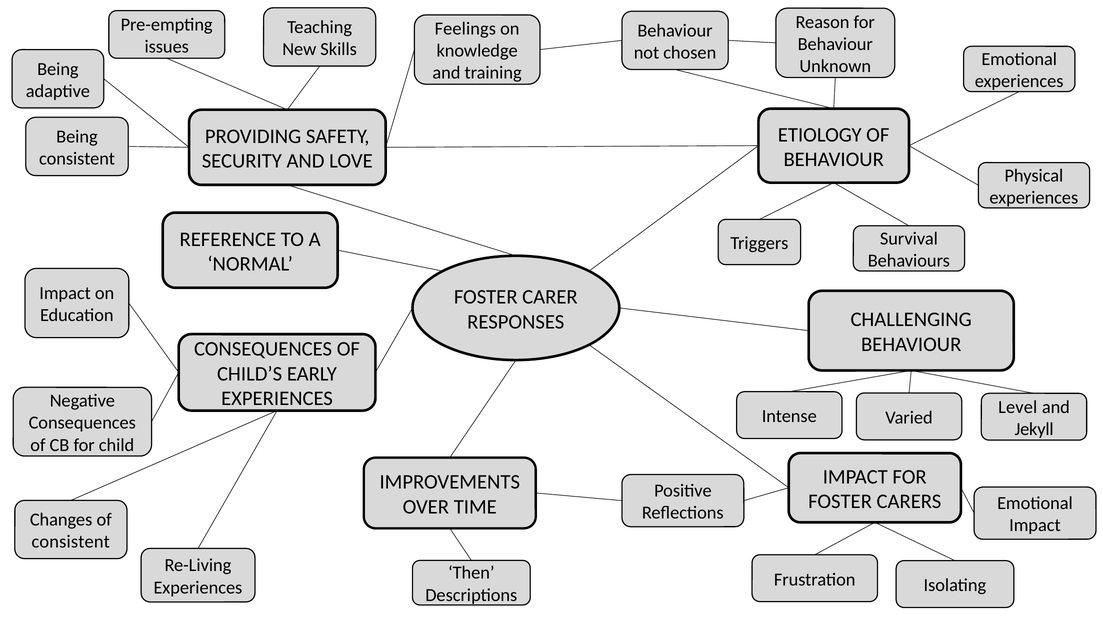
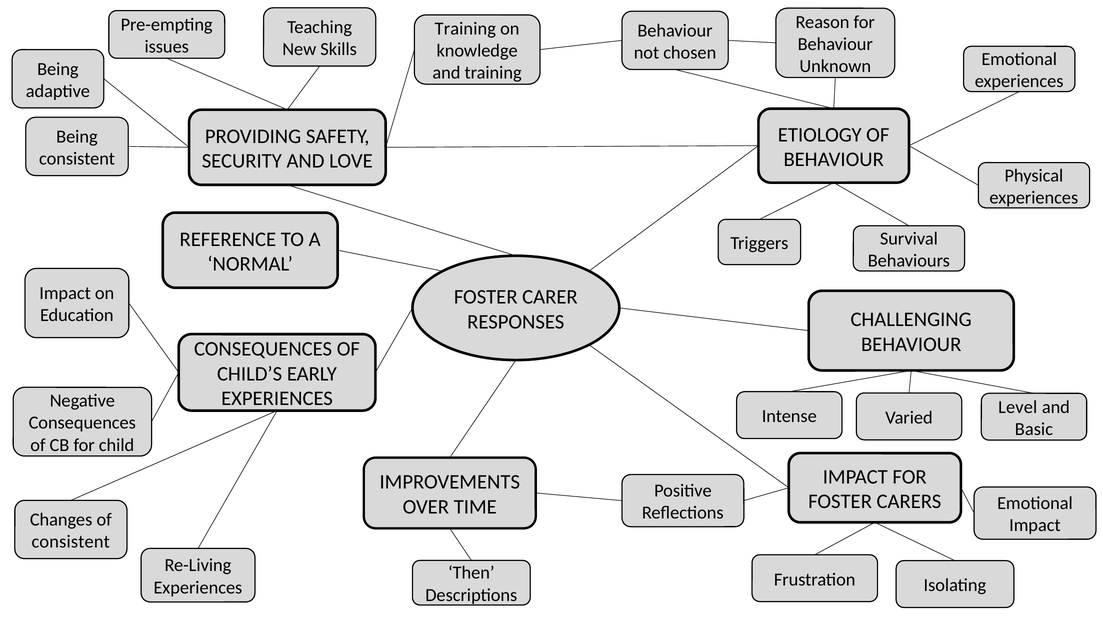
Feelings at (465, 29): Feelings -> Training
Jekyll: Jekyll -> Basic
